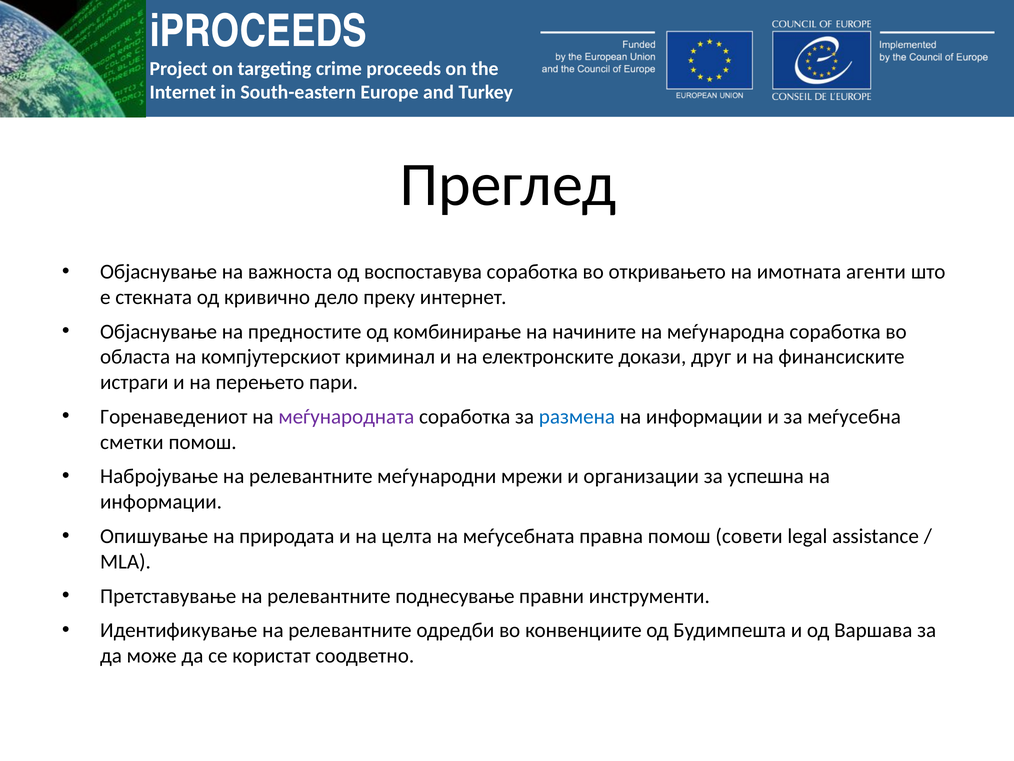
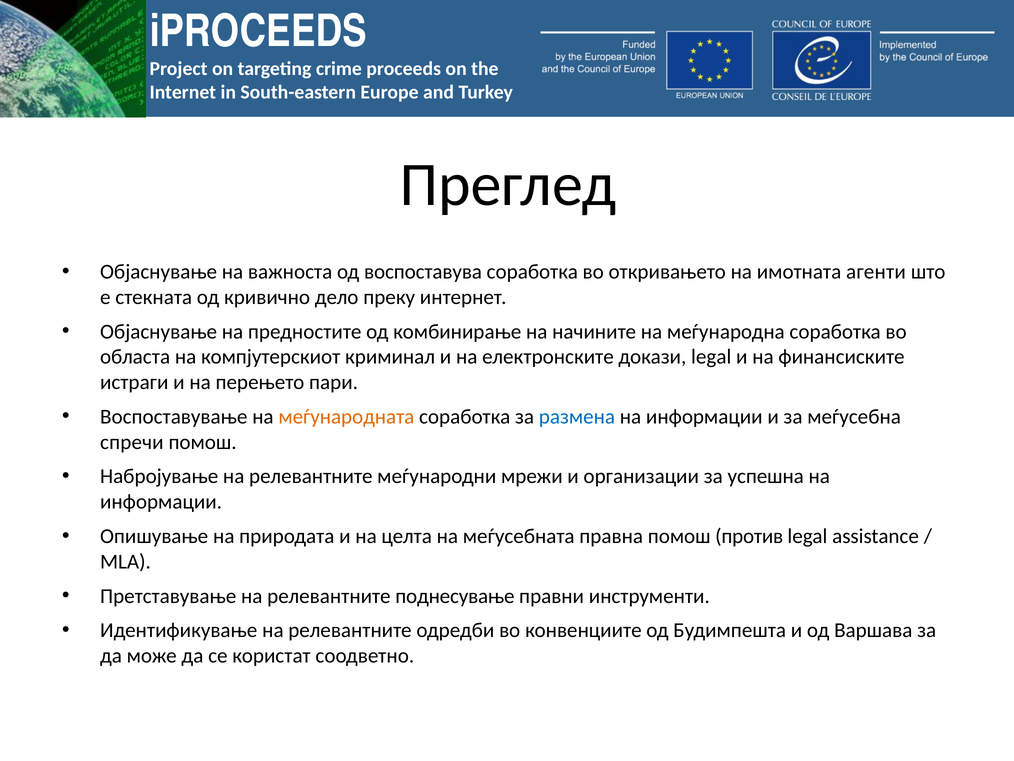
докази друг: друг -> legal
Горенаведениот: Горенаведениот -> Воспоставување
меѓународната colour: purple -> orange
сметки: сметки -> спречи
совети: совети -> против
